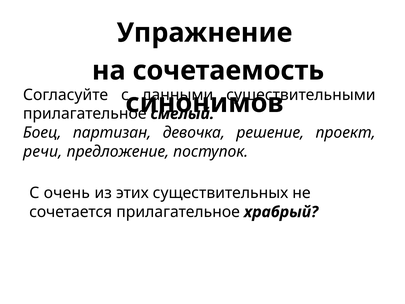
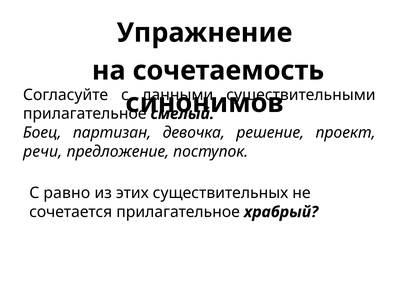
очень: очень -> равно
